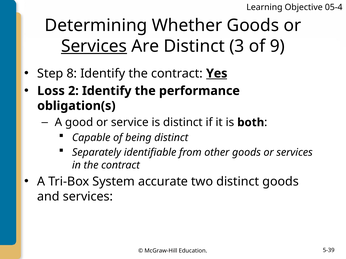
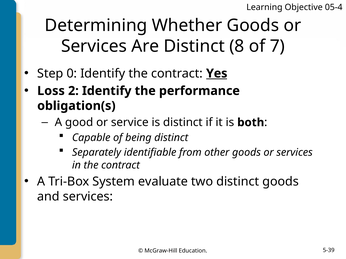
Services at (94, 46) underline: present -> none
3: 3 -> 8
9: 9 -> 7
8: 8 -> 0
accurate: accurate -> evaluate
